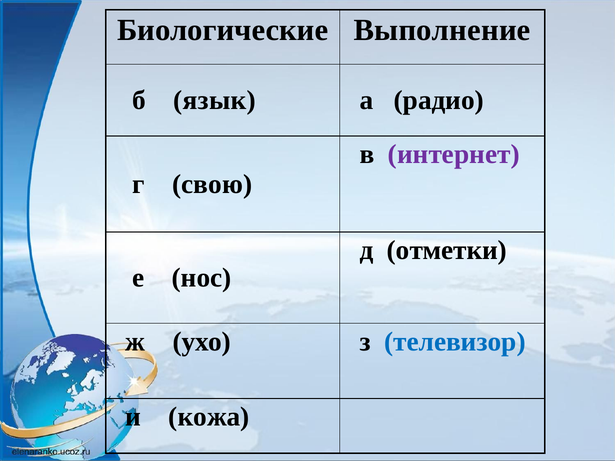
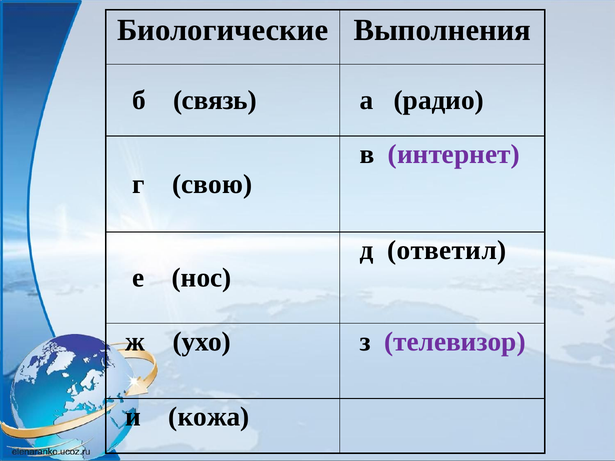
Выполнение: Выполнение -> Выполнения
язык: язык -> связь
отметки: отметки -> ответил
телевизор colour: blue -> purple
